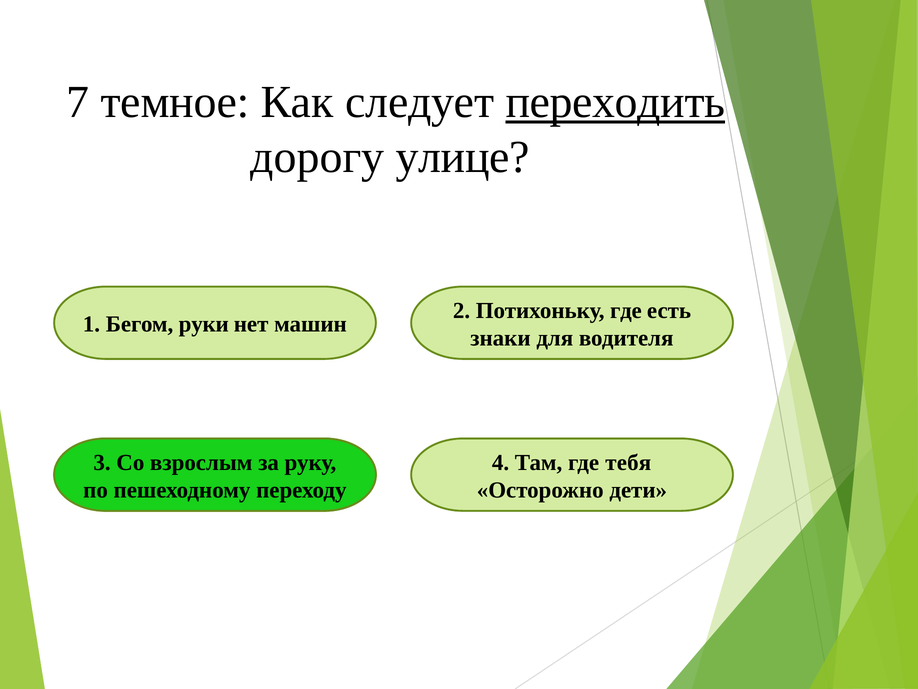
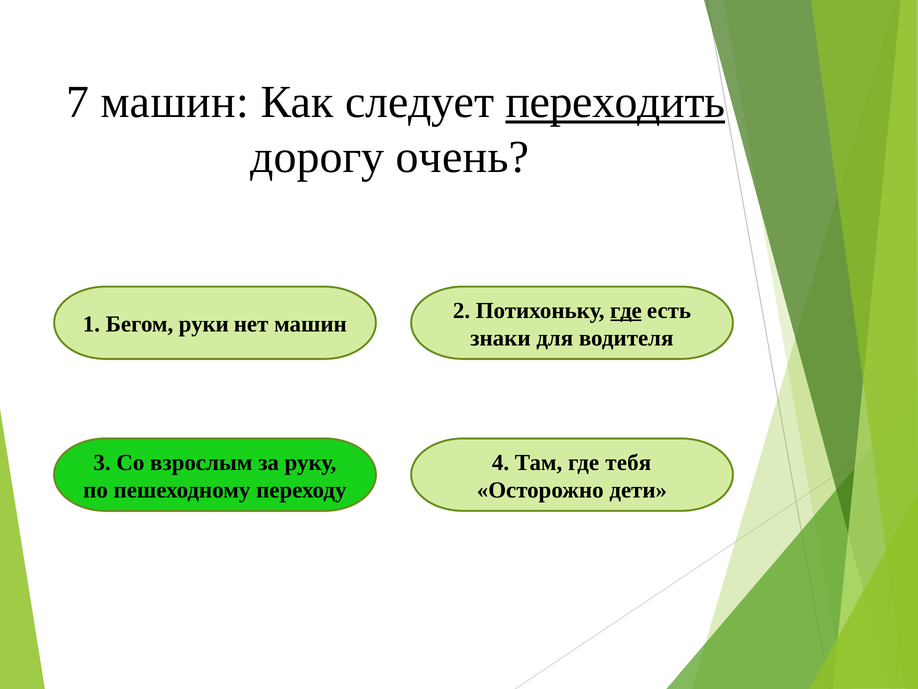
7 темное: темное -> машин
улице: улице -> очень
где at (626, 310) underline: none -> present
